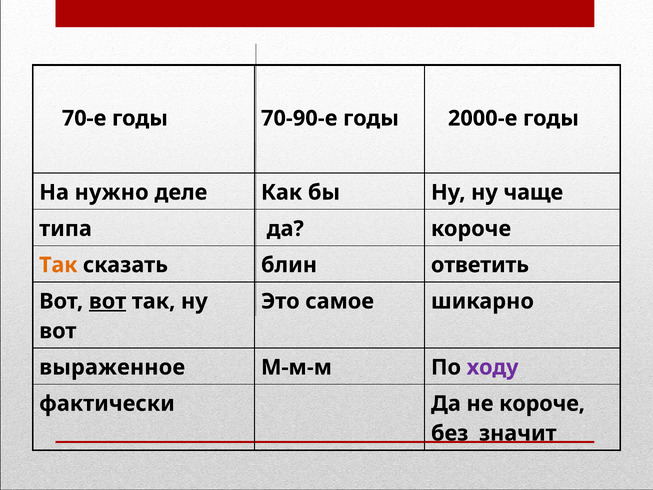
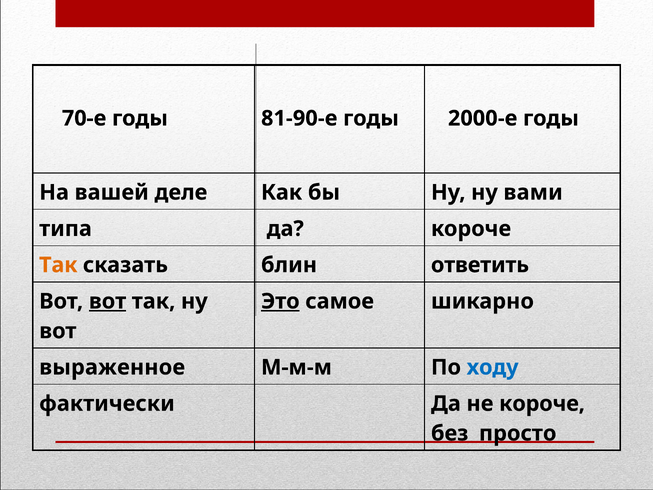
70-90-е: 70-90-е -> 81-90-е
нужно: нужно -> вашей
чаще: чаще -> вами
Это underline: none -> present
ходу colour: purple -> blue
значит: значит -> просто
